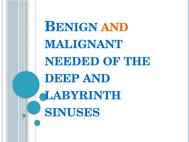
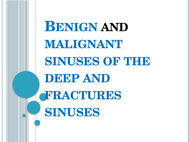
AND at (115, 27) colour: orange -> black
NEEDED at (72, 61): NEEDED -> SINUSES
LABYRINTH: LABYRINTH -> FRACTURES
